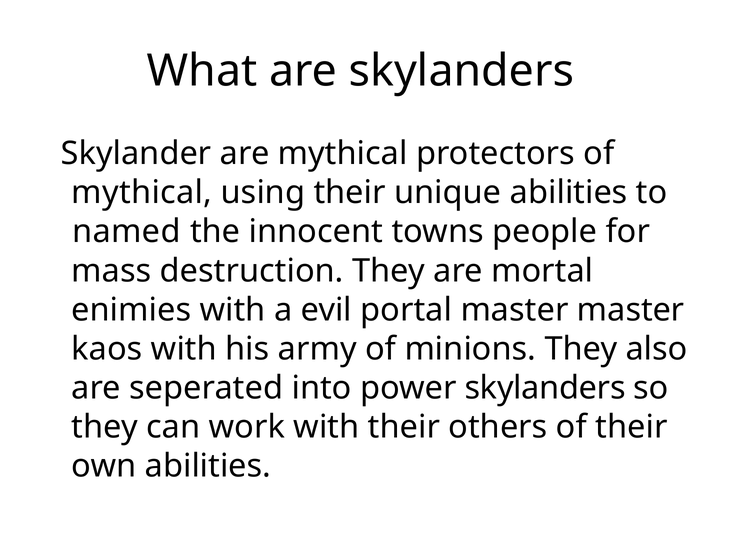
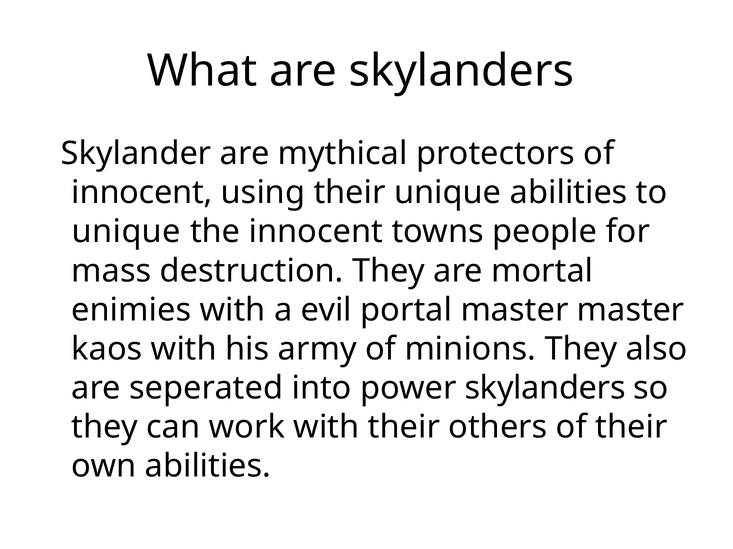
mythical at (142, 193): mythical -> innocent
named at (126, 232): named -> unique
